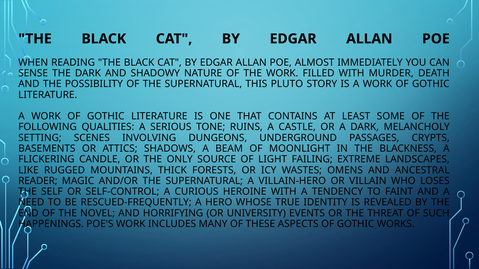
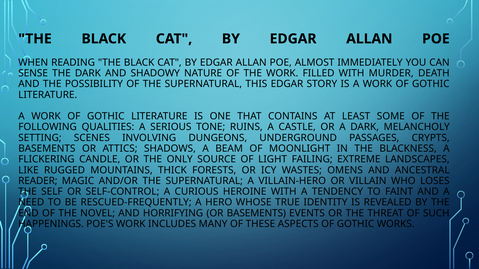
THIS PLUTO: PLUTO -> EDGAR
OR UNIVERSITY: UNIVERSITY -> BASEMENTS
